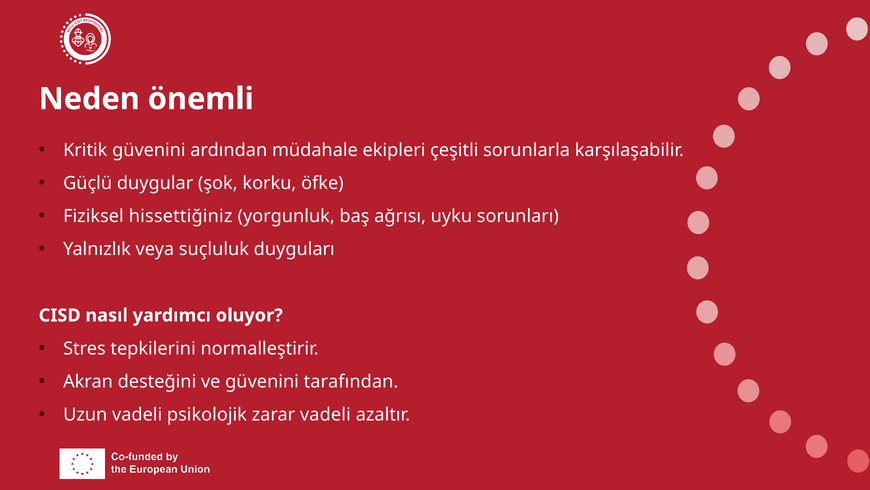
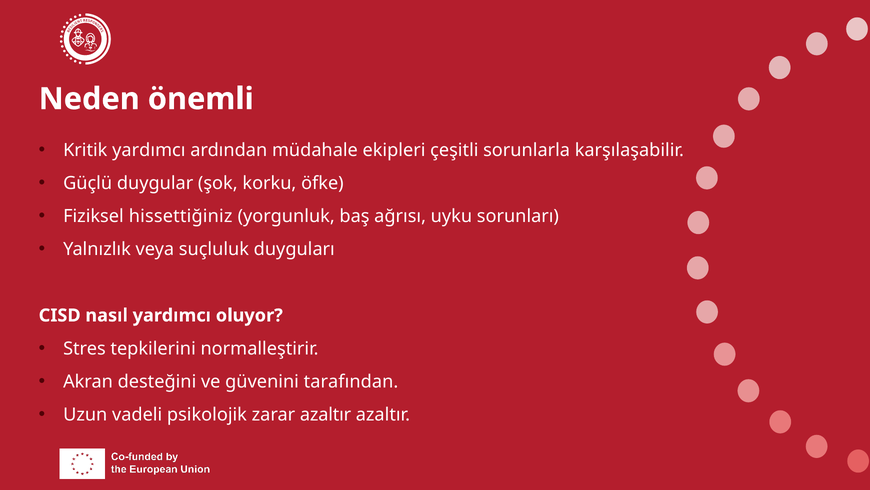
Kritik güvenini: güvenini -> yardımcı
zarar vadeli: vadeli -> azaltır
